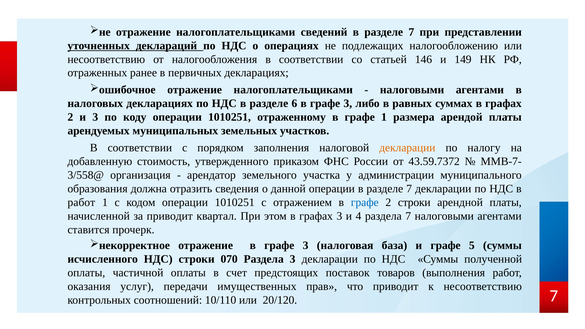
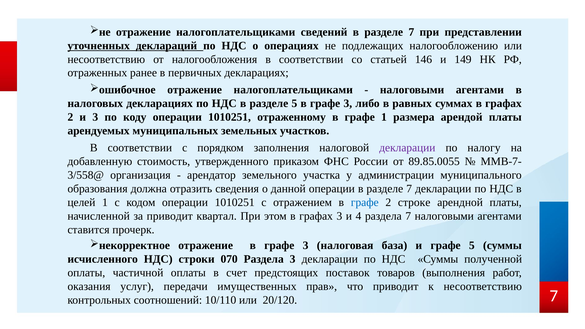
разделе 6: 6 -> 5
декларации at (407, 148) colour: orange -> purple
43.59.7372: 43.59.7372 -> 89.85.0055
работ at (81, 202): работ -> целей
2 строки: строки -> строке
